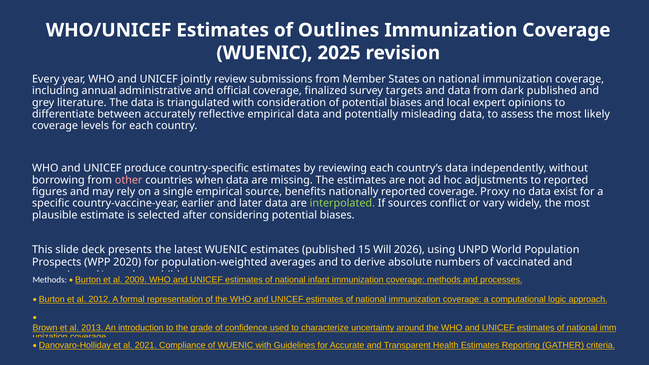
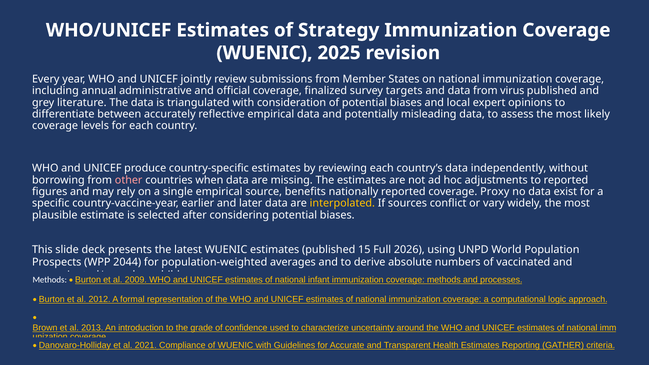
Outlines: Outlines -> Strategy
dark: dark -> virus
interpolated colour: light green -> yellow
Will: Will -> Full
2020: 2020 -> 2044
